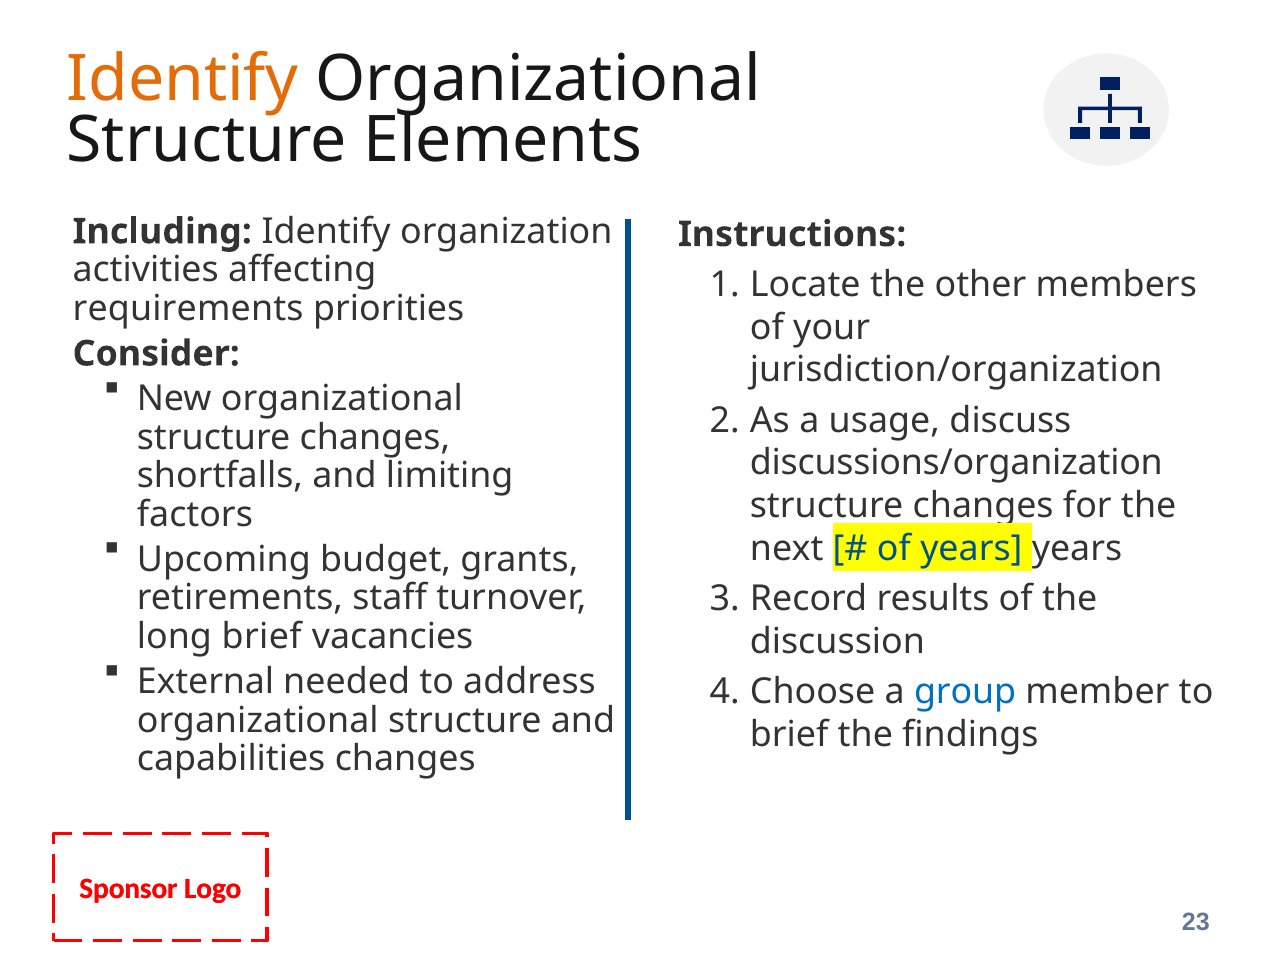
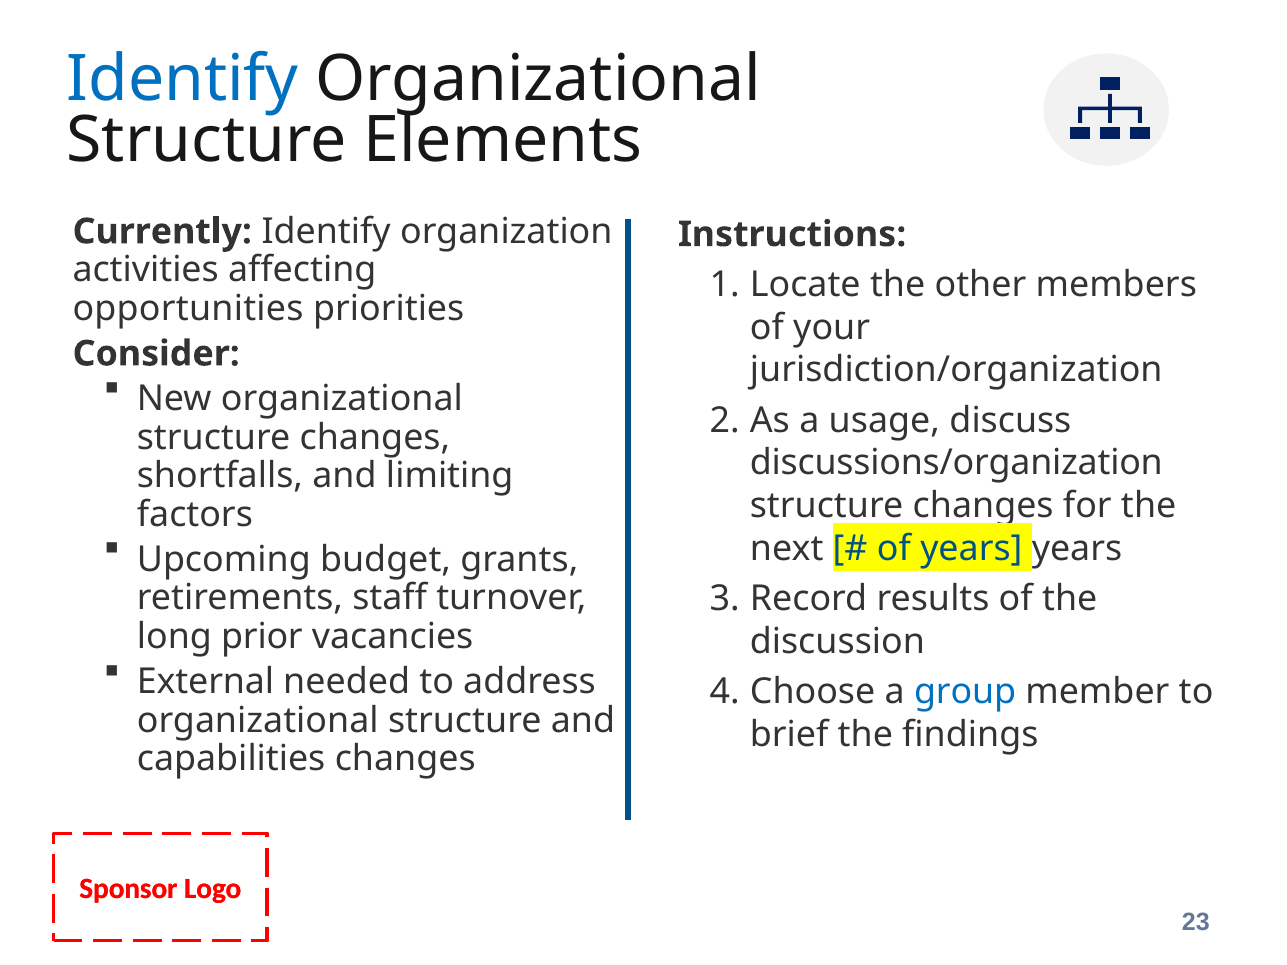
Identify at (183, 79) colour: orange -> blue
Including: Including -> Currently
requirements: requirements -> opportunities
long brief: brief -> prior
